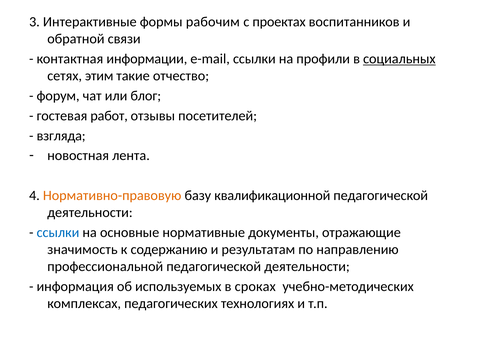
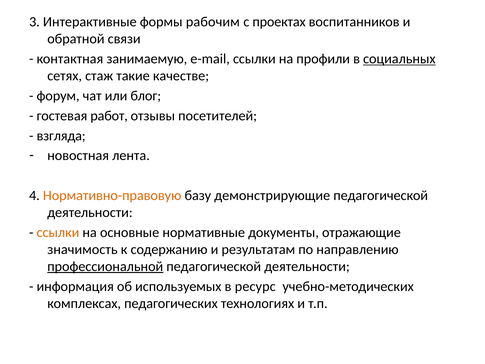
информации: информации -> занимаемую
этим: этим -> стаж
отчество: отчество -> качестве
квалификационной: квалификационной -> демонстрирующие
ссылки at (58, 232) colour: blue -> orange
профессиональной underline: none -> present
сроках: сроках -> ресурс
